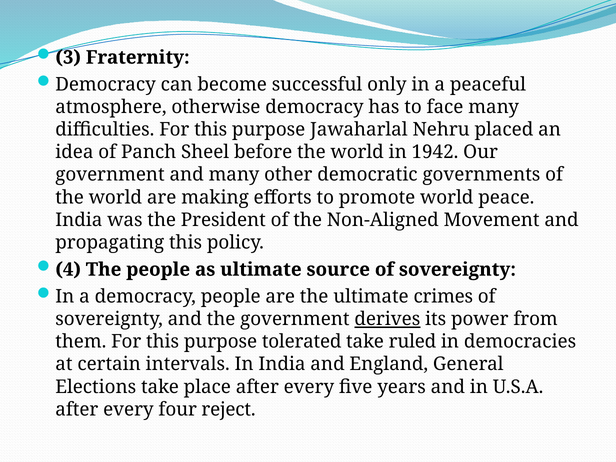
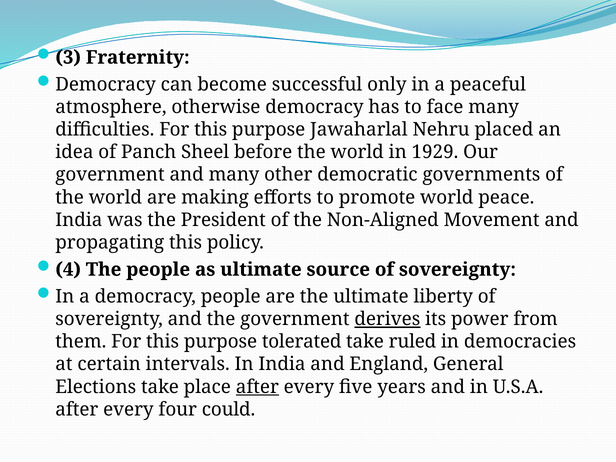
1942: 1942 -> 1929
crimes: crimes -> liberty
after at (257, 387) underline: none -> present
reject: reject -> could
